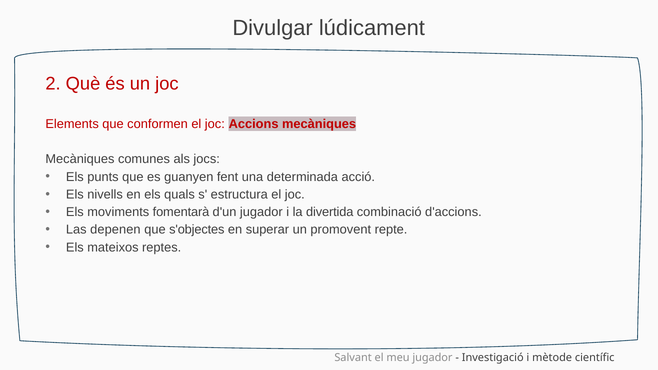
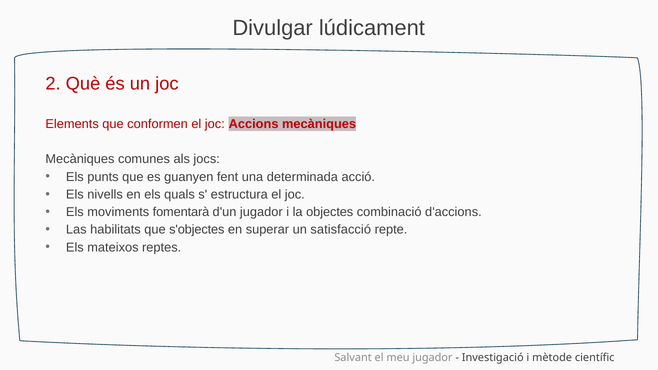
divertida: divertida -> objectes
depenen: depenen -> habilitats
promovent: promovent -> satisfacció
